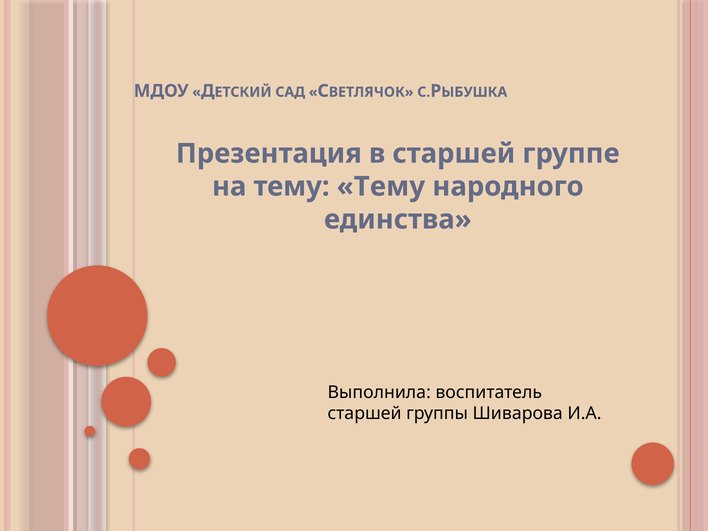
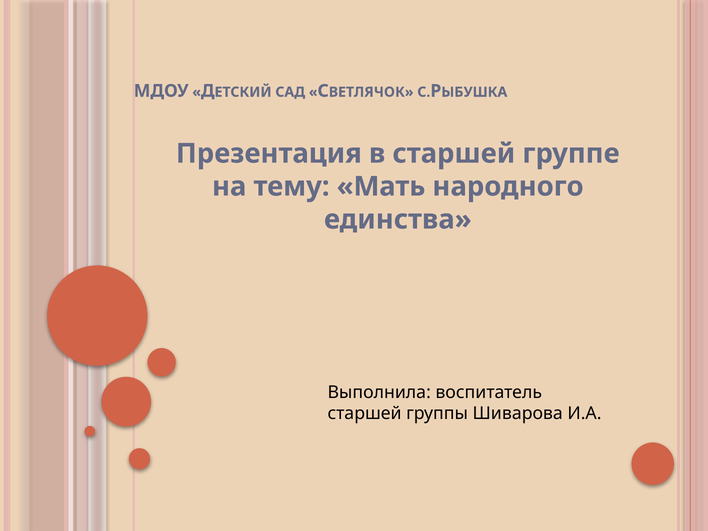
тему Тему: Тему -> Мать
